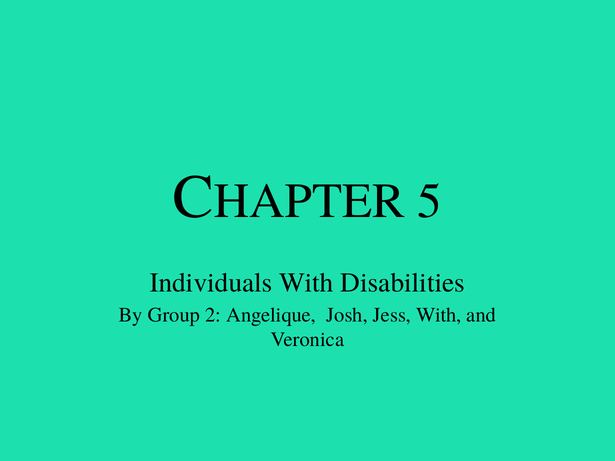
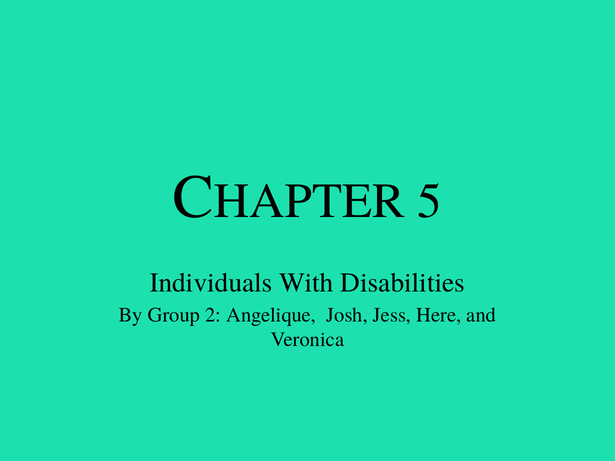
Jess With: With -> Here
